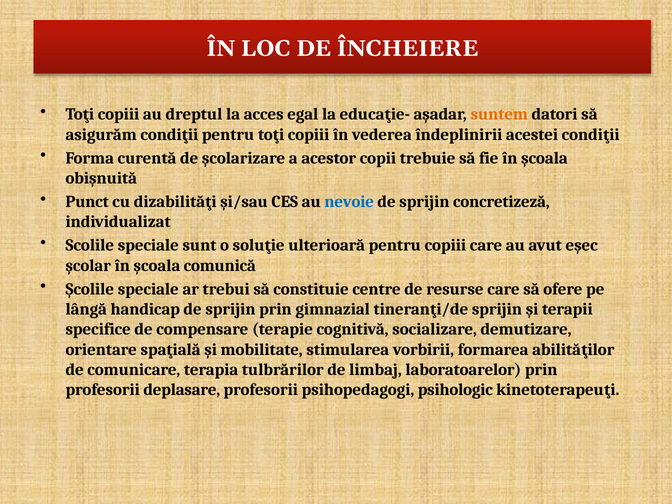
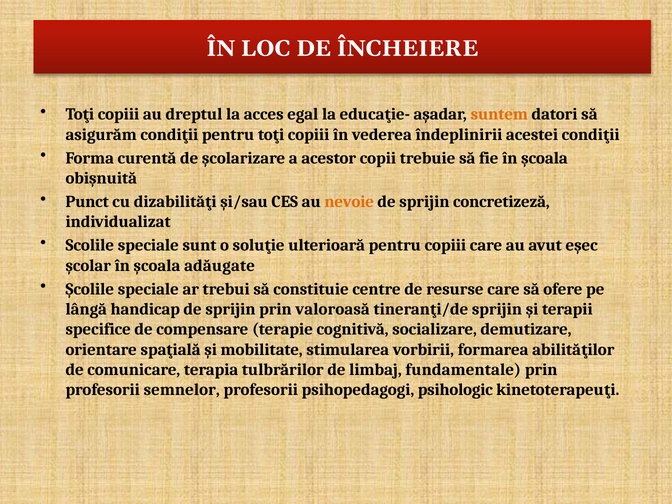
nevoie colour: blue -> orange
comunică: comunică -> adăugate
gimnazial: gimnazial -> valoroasă
laboratoarelor: laboratoarelor -> fundamentale
deplasare: deplasare -> semnelor
